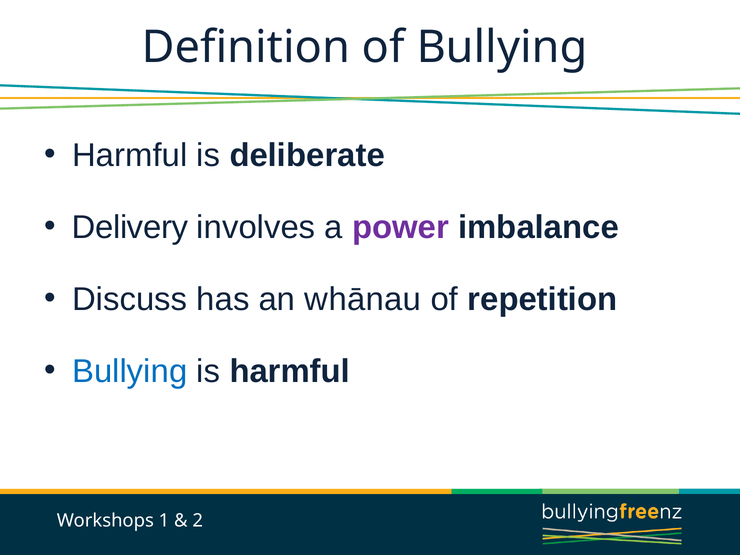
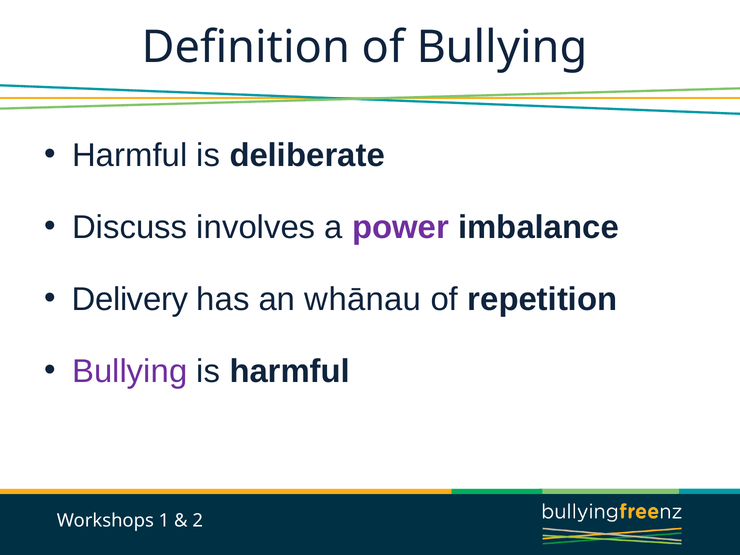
Delivery: Delivery -> Discuss
Discuss: Discuss -> Delivery
Bullying at (130, 371) colour: blue -> purple
